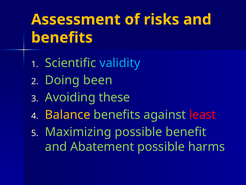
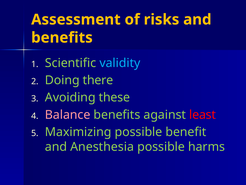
been: been -> there
Balance colour: yellow -> pink
Abatement: Abatement -> Anesthesia
